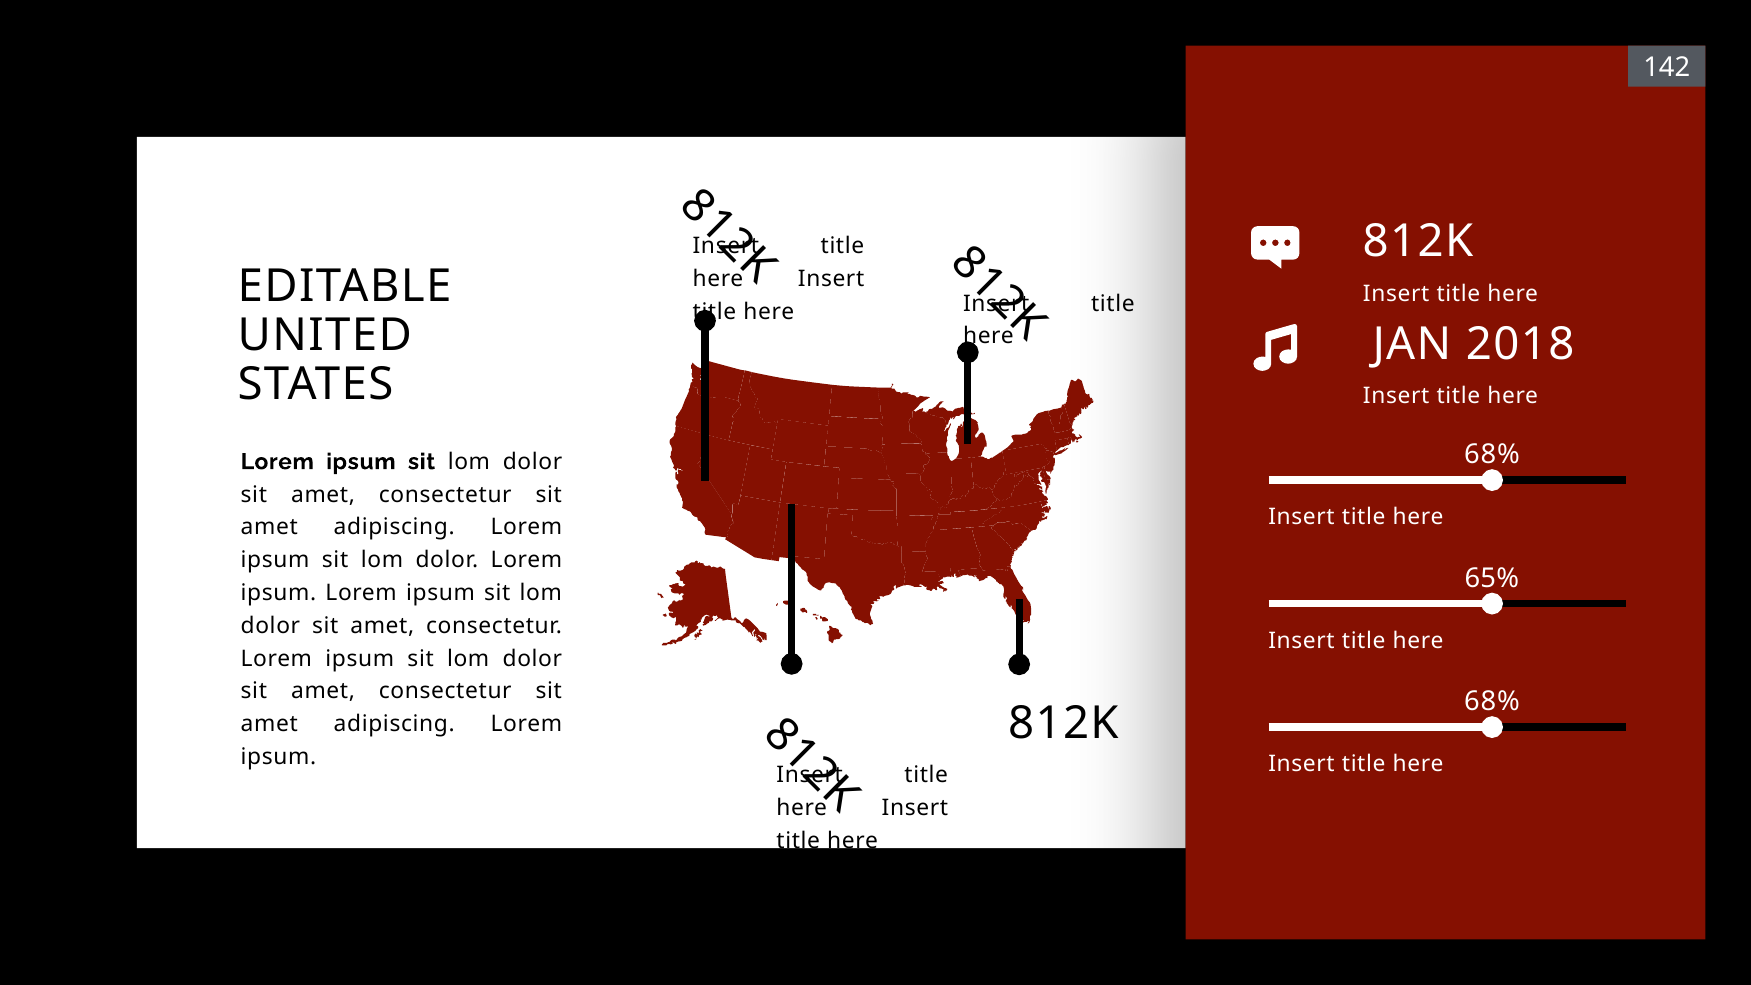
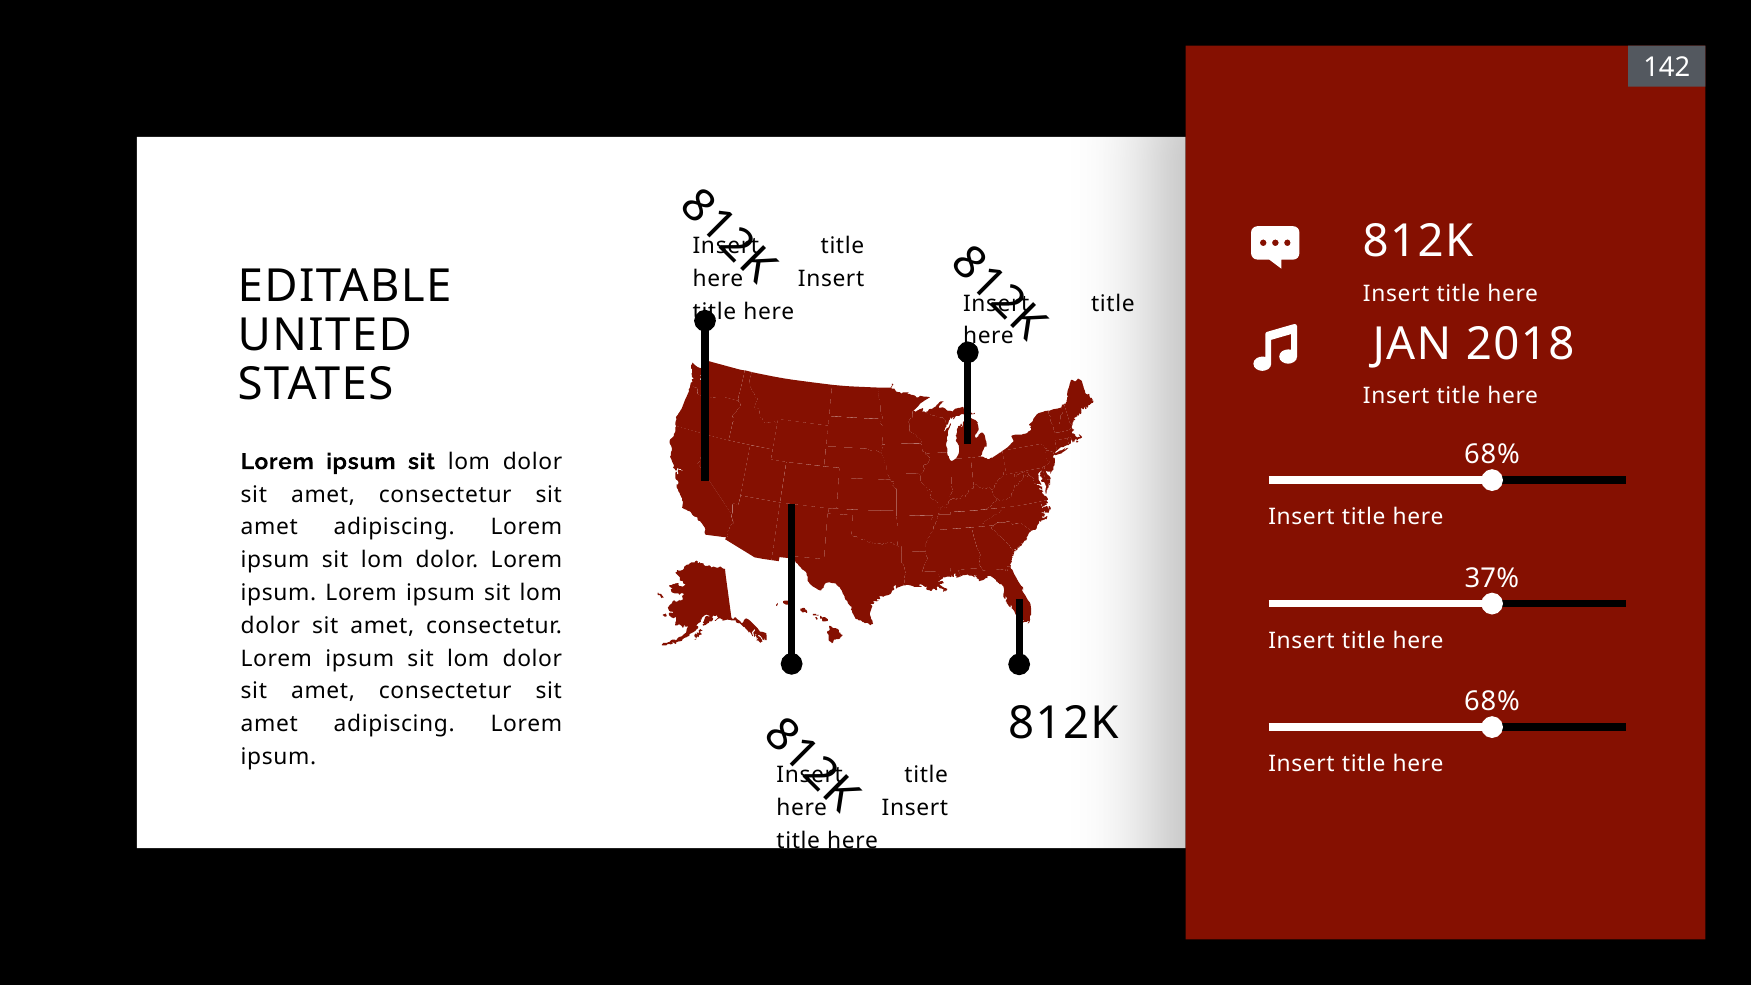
65%: 65% -> 37%
